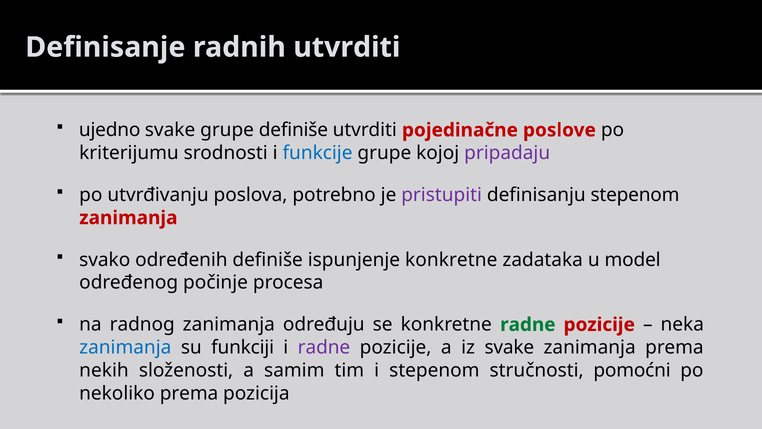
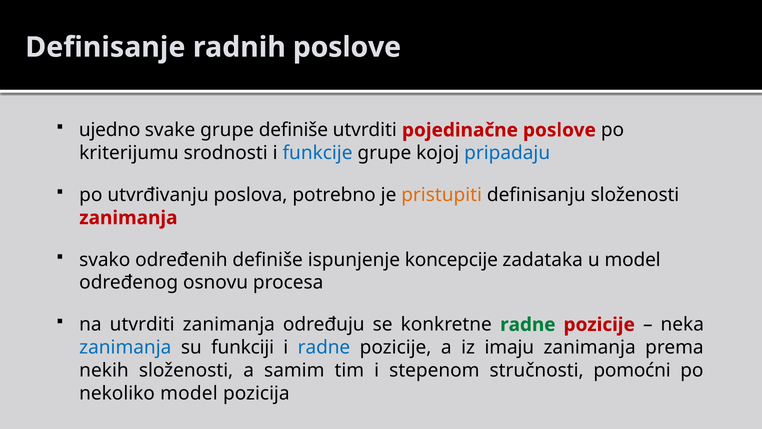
radnih utvrditi: utvrditi -> poslove
pripadaju colour: purple -> blue
pristupiti colour: purple -> orange
definisanju stepenom: stepenom -> složenosti
ispunjenje konkretne: konkretne -> koncepcije
počinje: počinje -> osnovu
na radnog: radnog -> utvrditi
radne at (324, 347) colour: purple -> blue
iz svake: svake -> imaju
nekoliko prema: prema -> model
